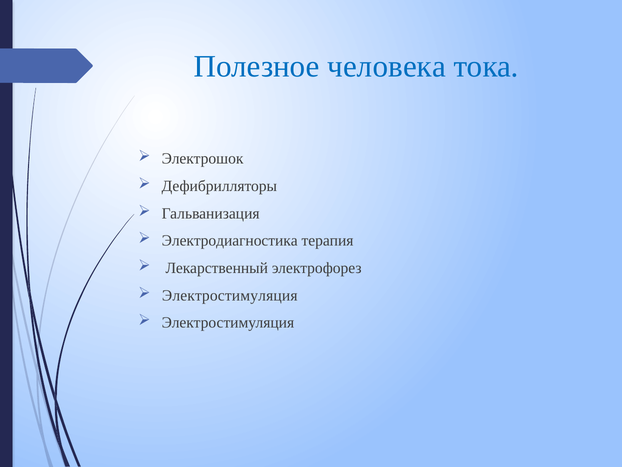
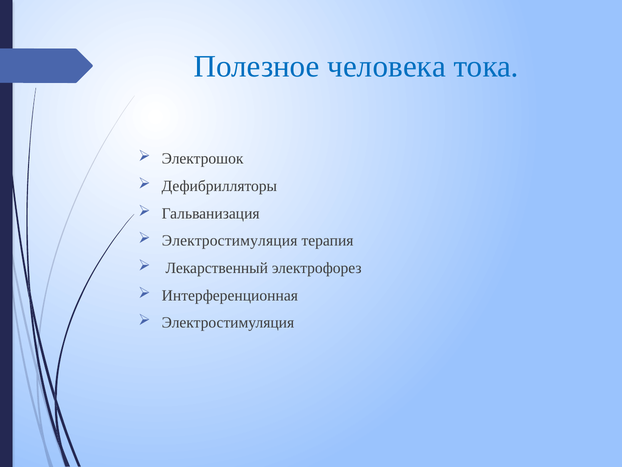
Электродиагностика at (230, 241): Электродиагностика -> Электростимуляция
Электростимуляция at (230, 295): Электростимуляция -> Интерференционная
